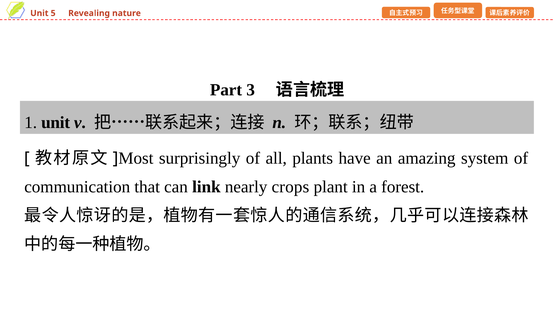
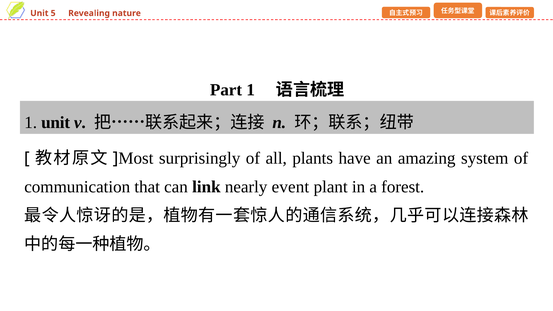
Part 3: 3 -> 1
crops: crops -> event
